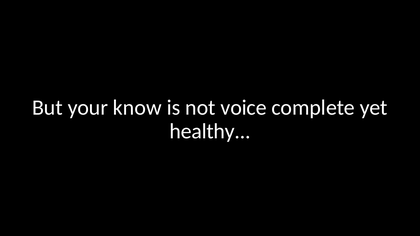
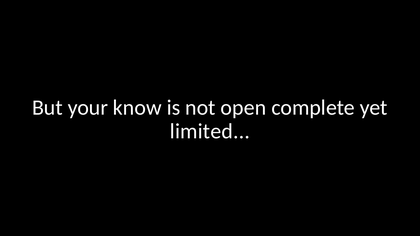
voice: voice -> open
healthy: healthy -> limited
